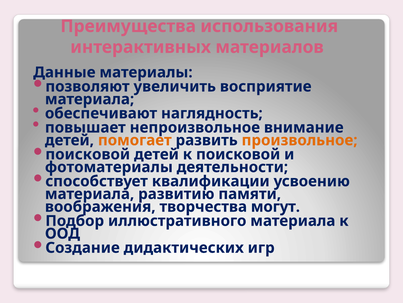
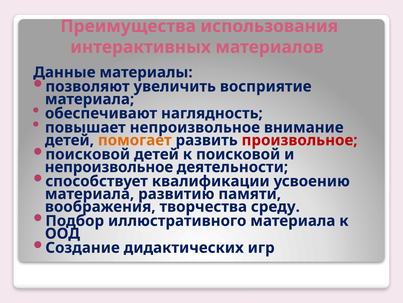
произвольное colour: orange -> red
фотоматериалы at (109, 167): фотоматериалы -> непроизвольное
могут: могут -> среду
